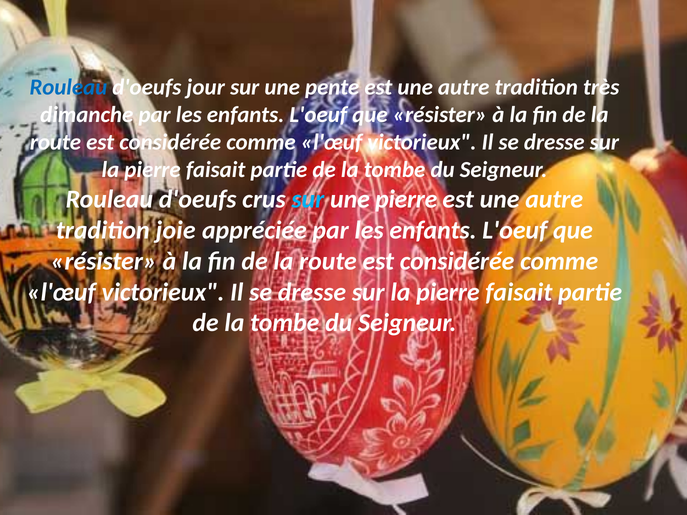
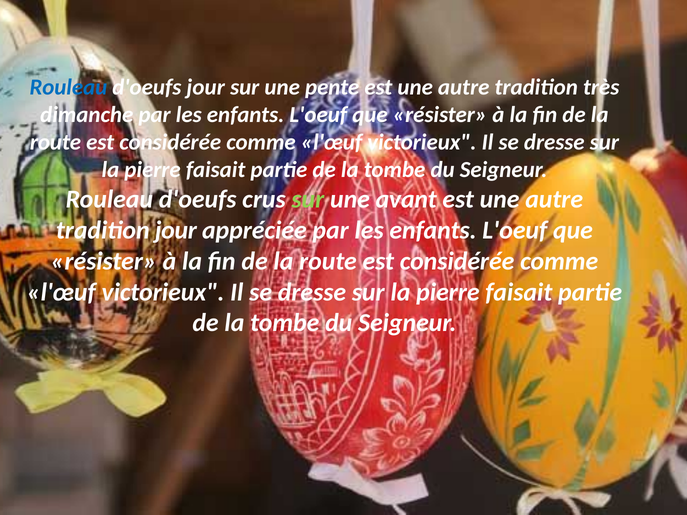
sur at (308, 199) colour: light blue -> light green
une pierre: pierre -> avant
tradition joie: joie -> jour
